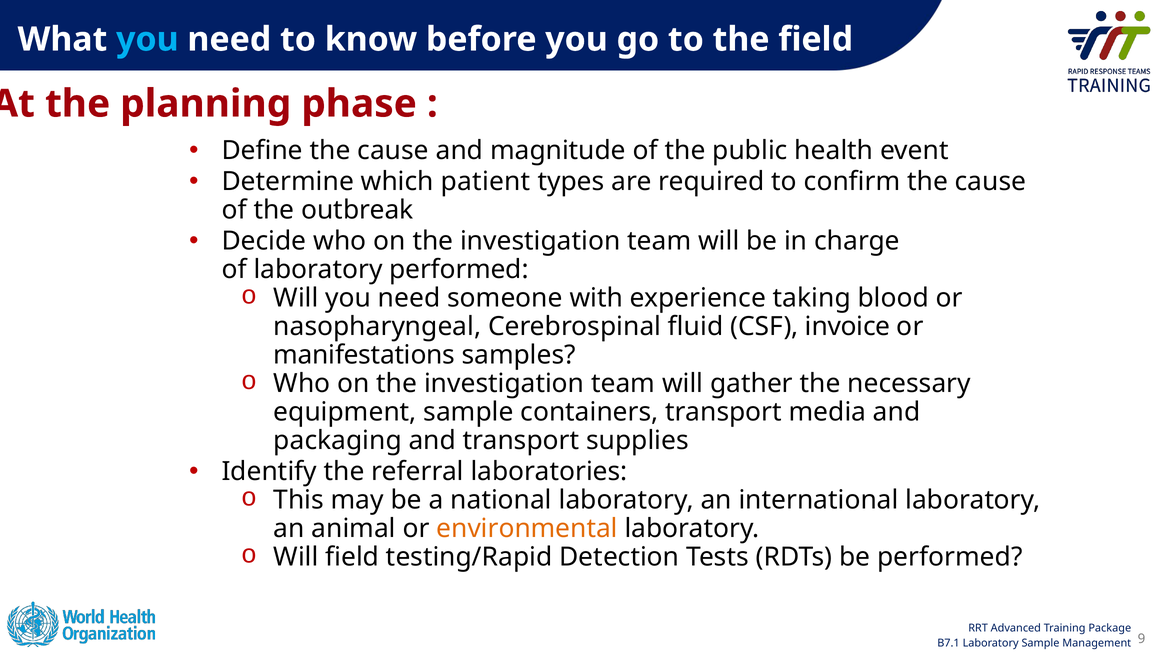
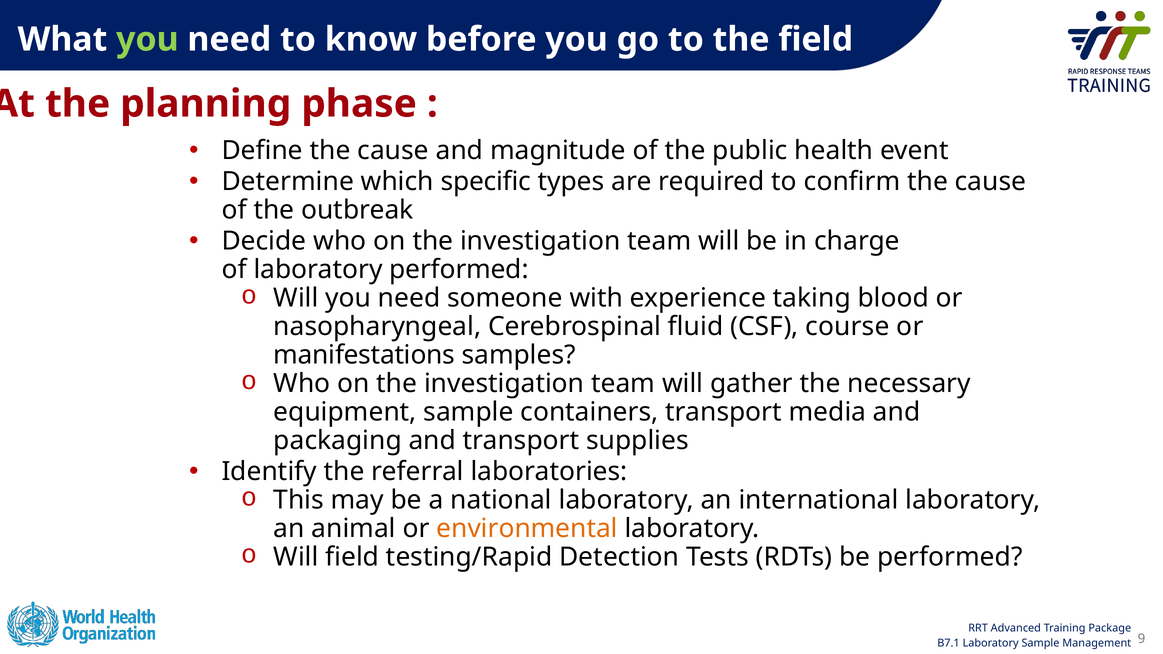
you at (147, 39) colour: light blue -> light green
patient: patient -> specific
invoice: invoice -> course
